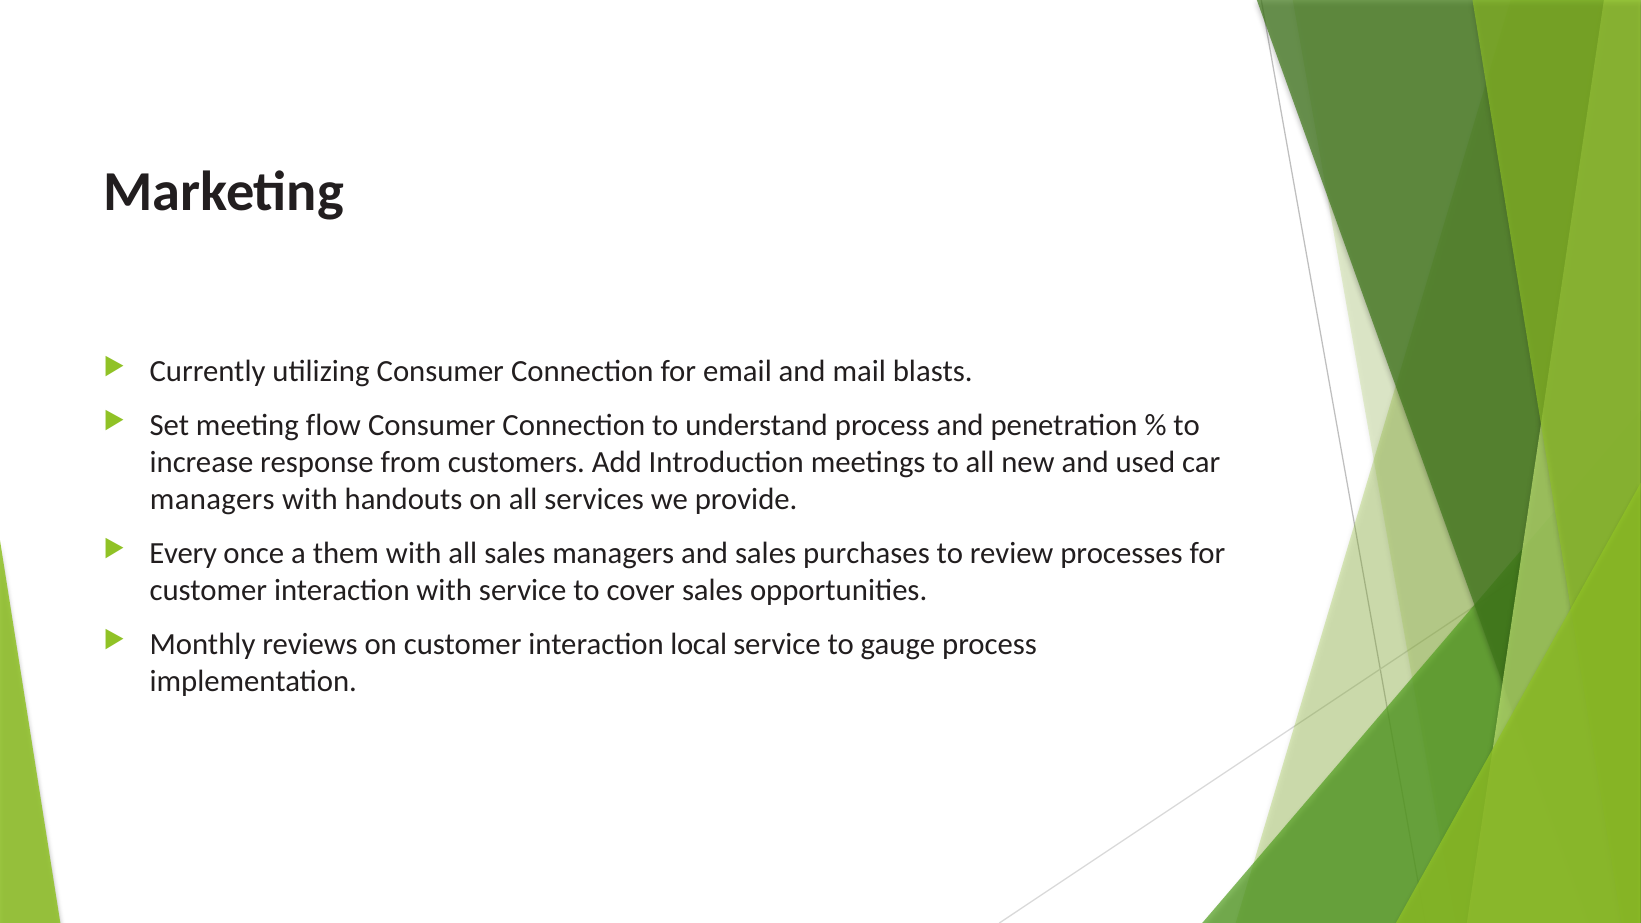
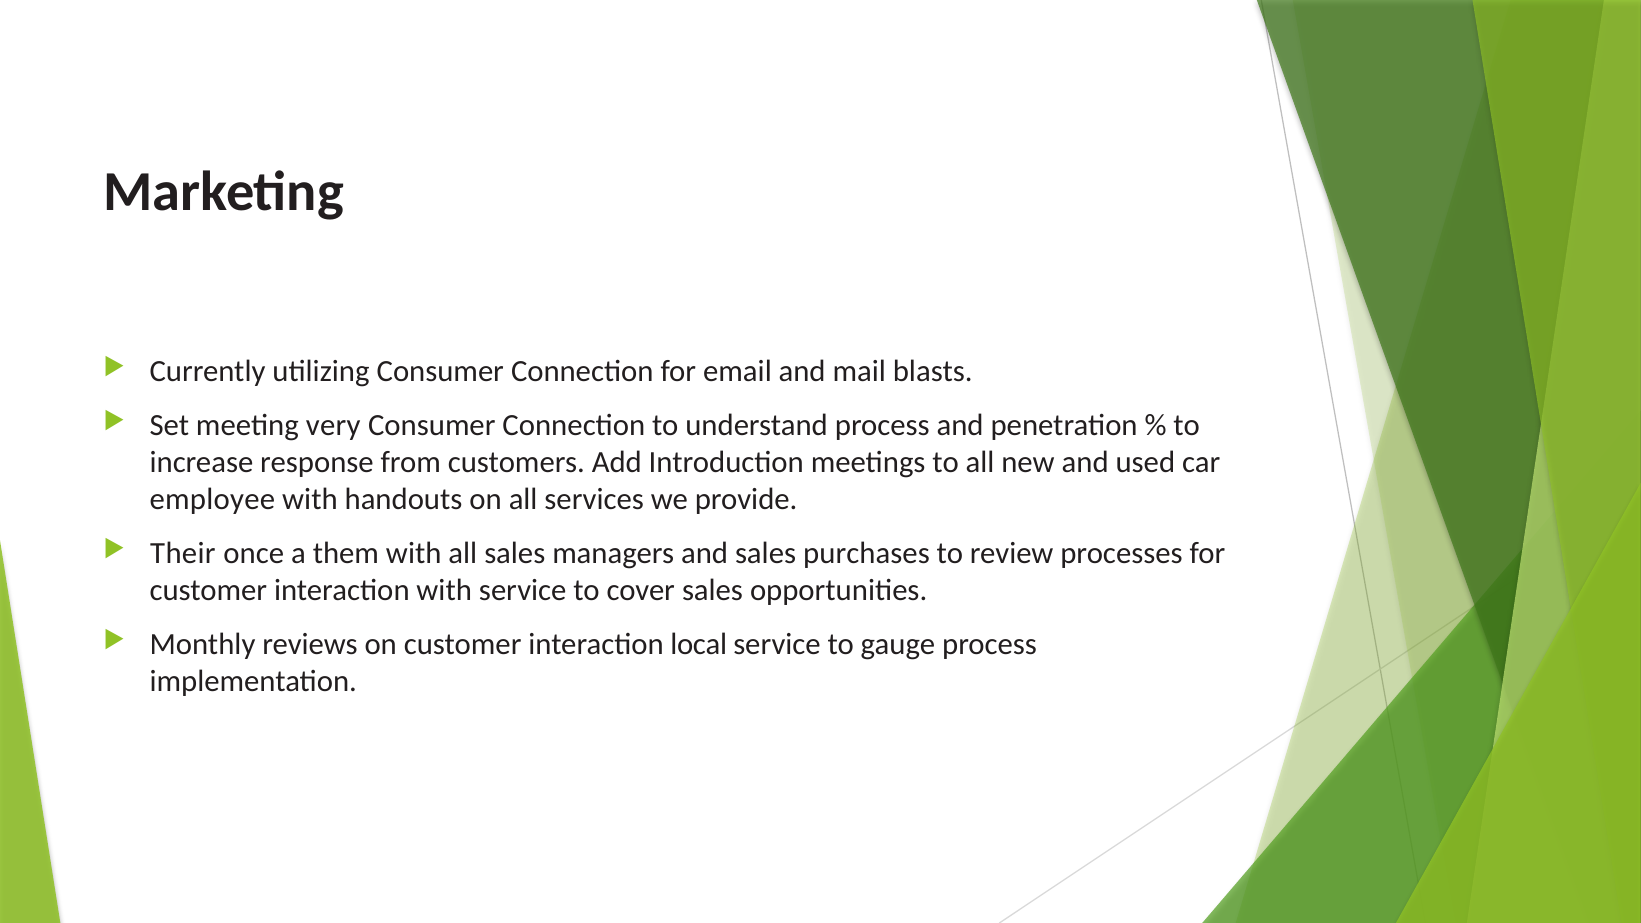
flow: flow -> very
managers at (212, 499): managers -> employee
Every: Every -> Their
